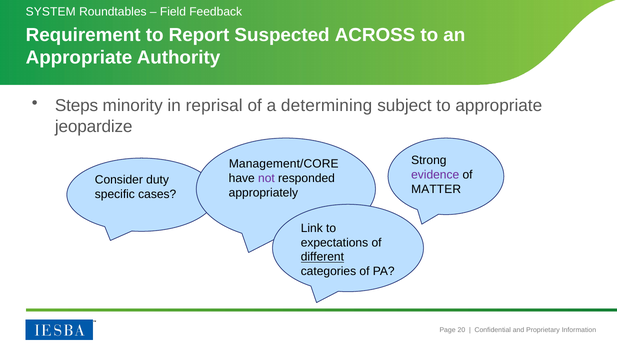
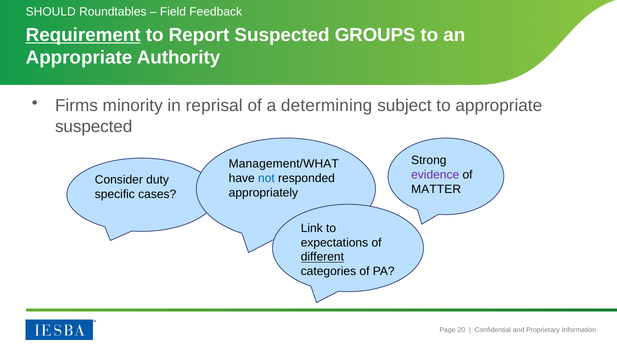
SYSTEM: SYSTEM -> SHOULD
Requirement underline: none -> present
ACROSS: ACROSS -> GROUPS
Steps: Steps -> Firms
jeopardize at (94, 126): jeopardize -> suspected
Management/CORE: Management/CORE -> Management/WHAT
not colour: purple -> blue
